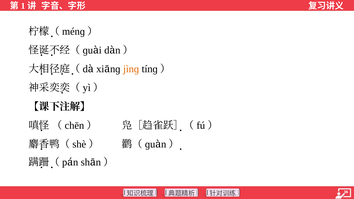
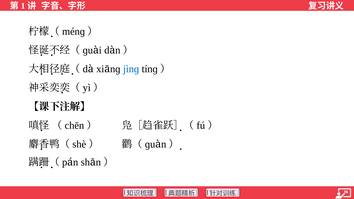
jìnɡ colour: orange -> blue
